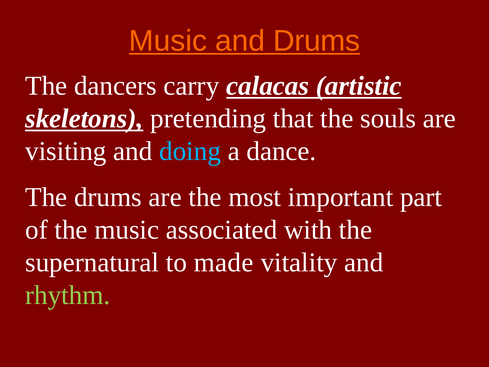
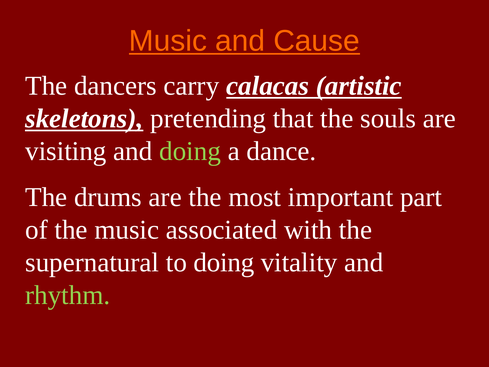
and Drums: Drums -> Cause
doing at (190, 151) colour: light blue -> light green
to made: made -> doing
